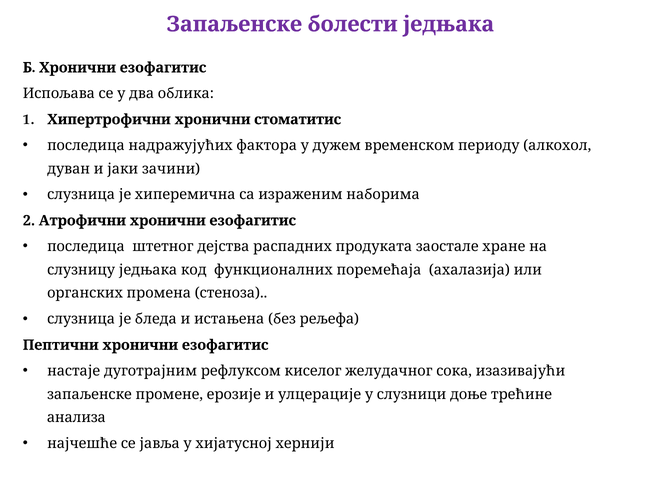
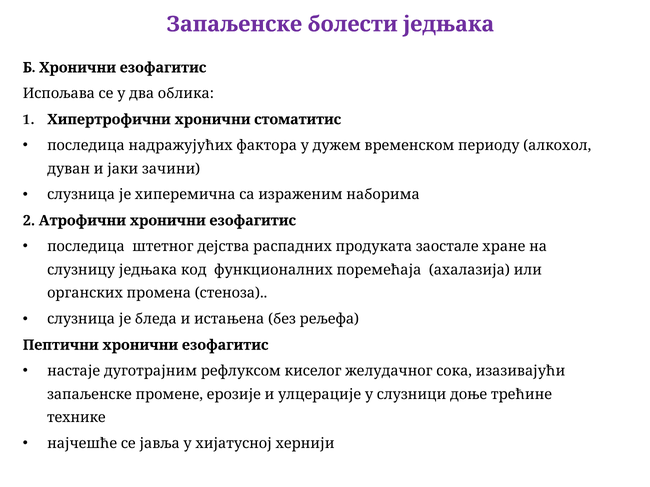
анализа: анализа -> технике
